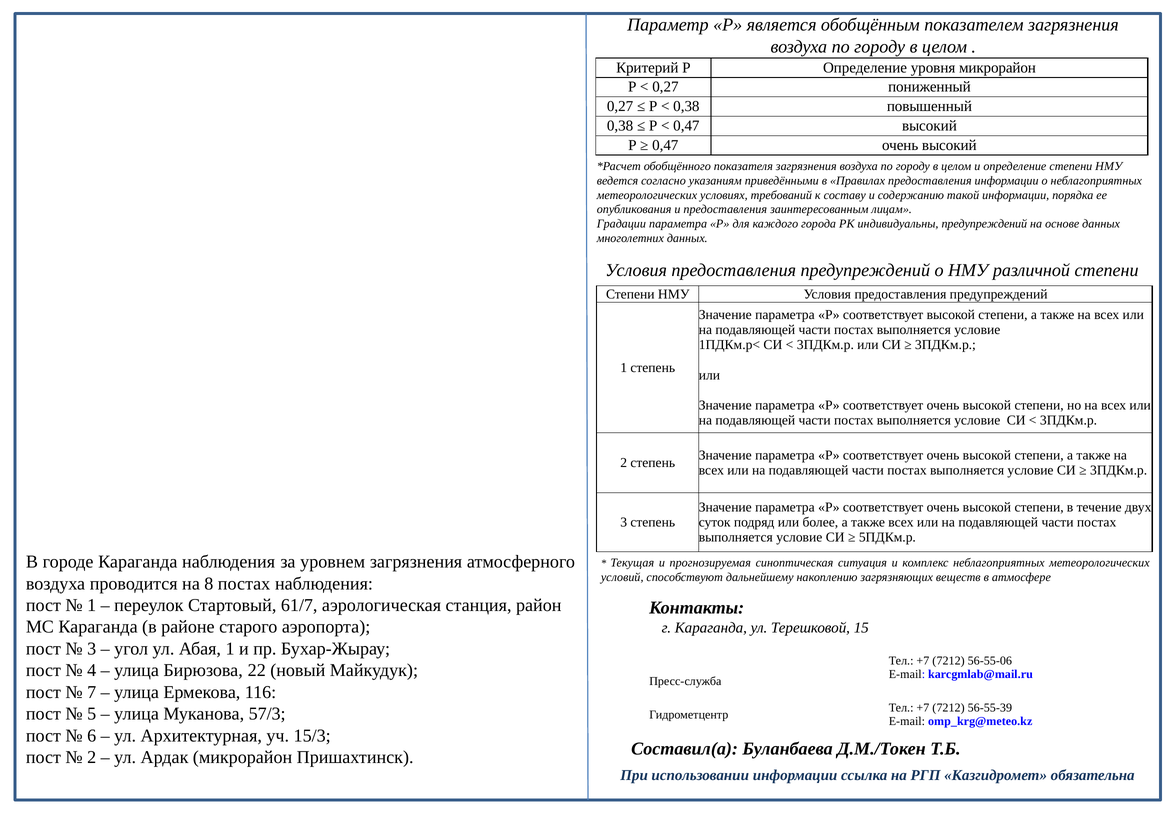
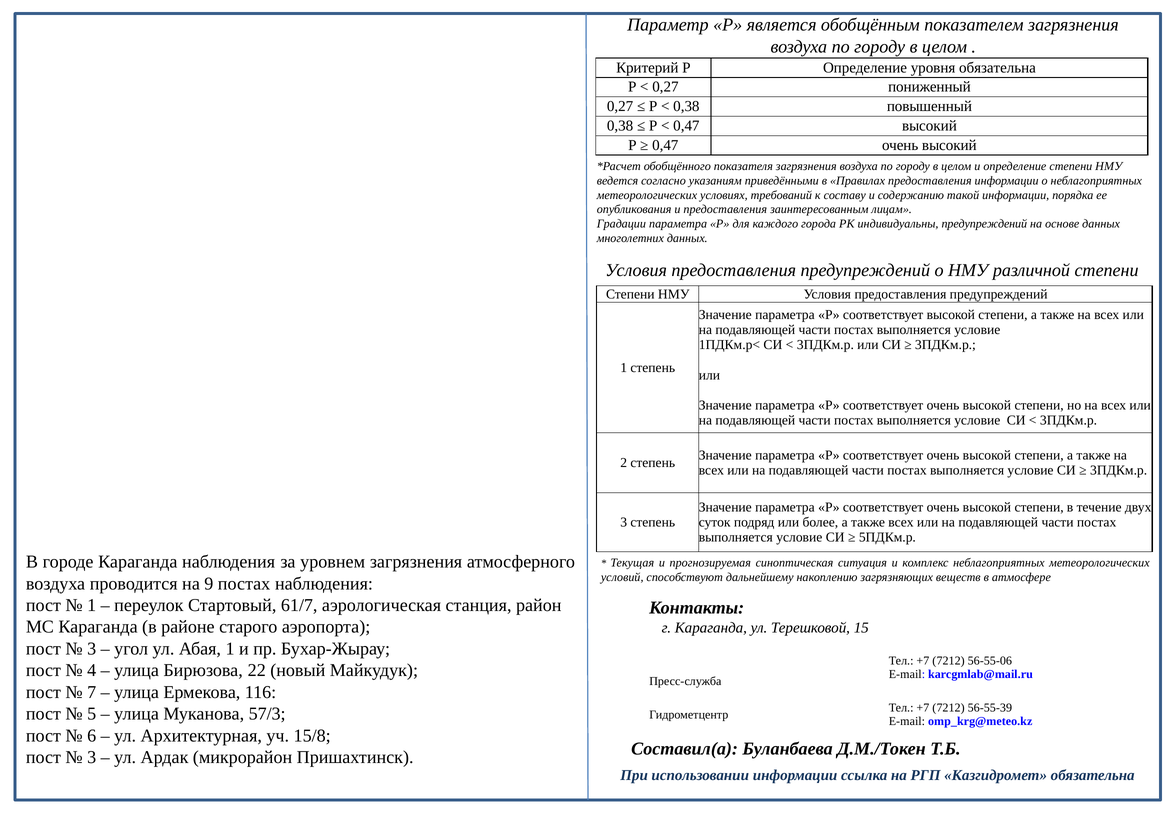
уровня микрорайон: микрорайон -> обязательна
8: 8 -> 9
15/3: 15/3 -> 15/8
2 at (92, 757): 2 -> 3
